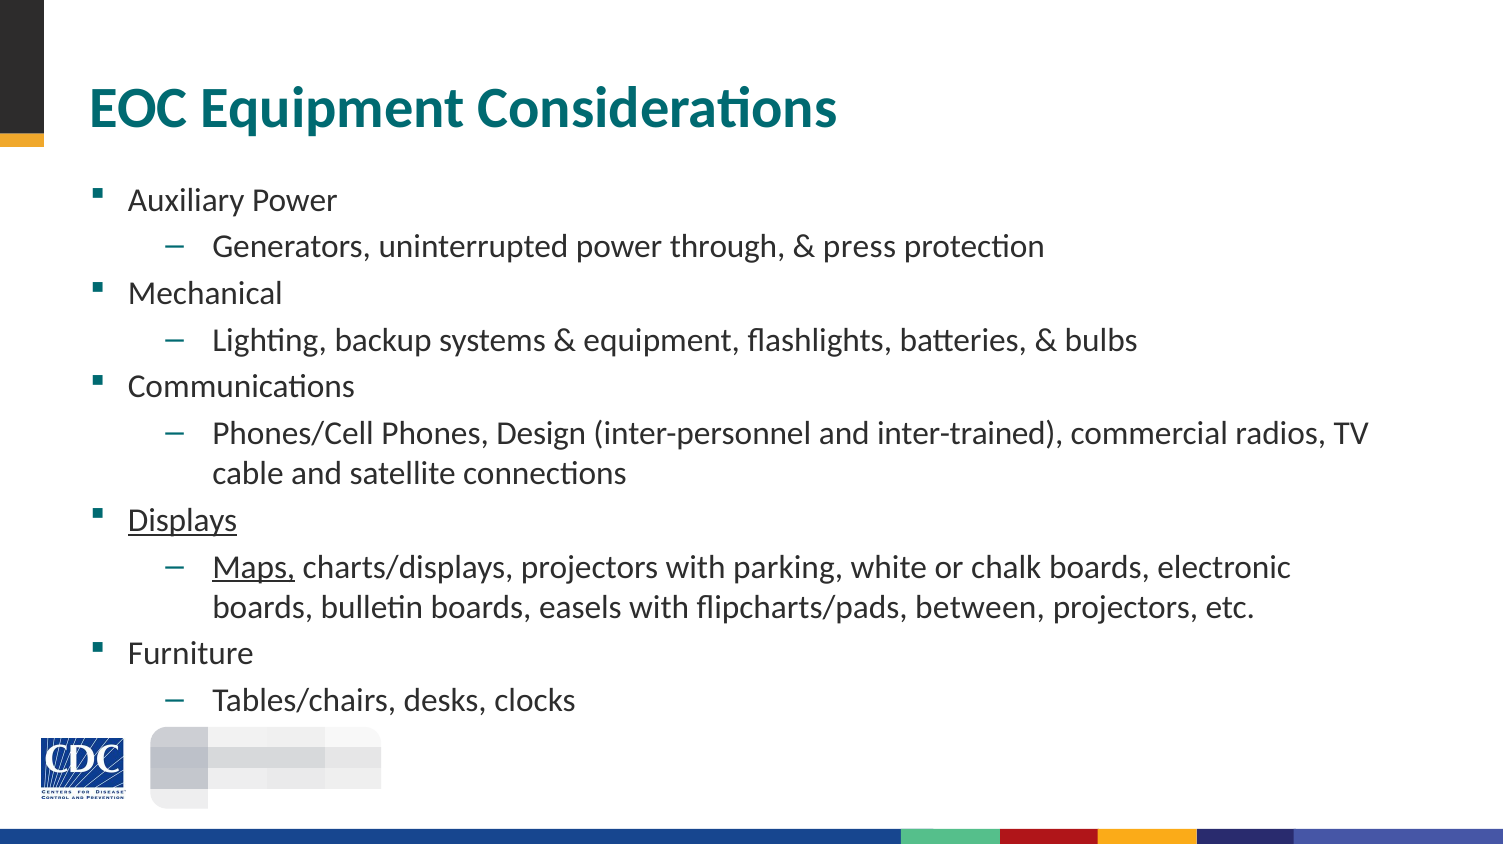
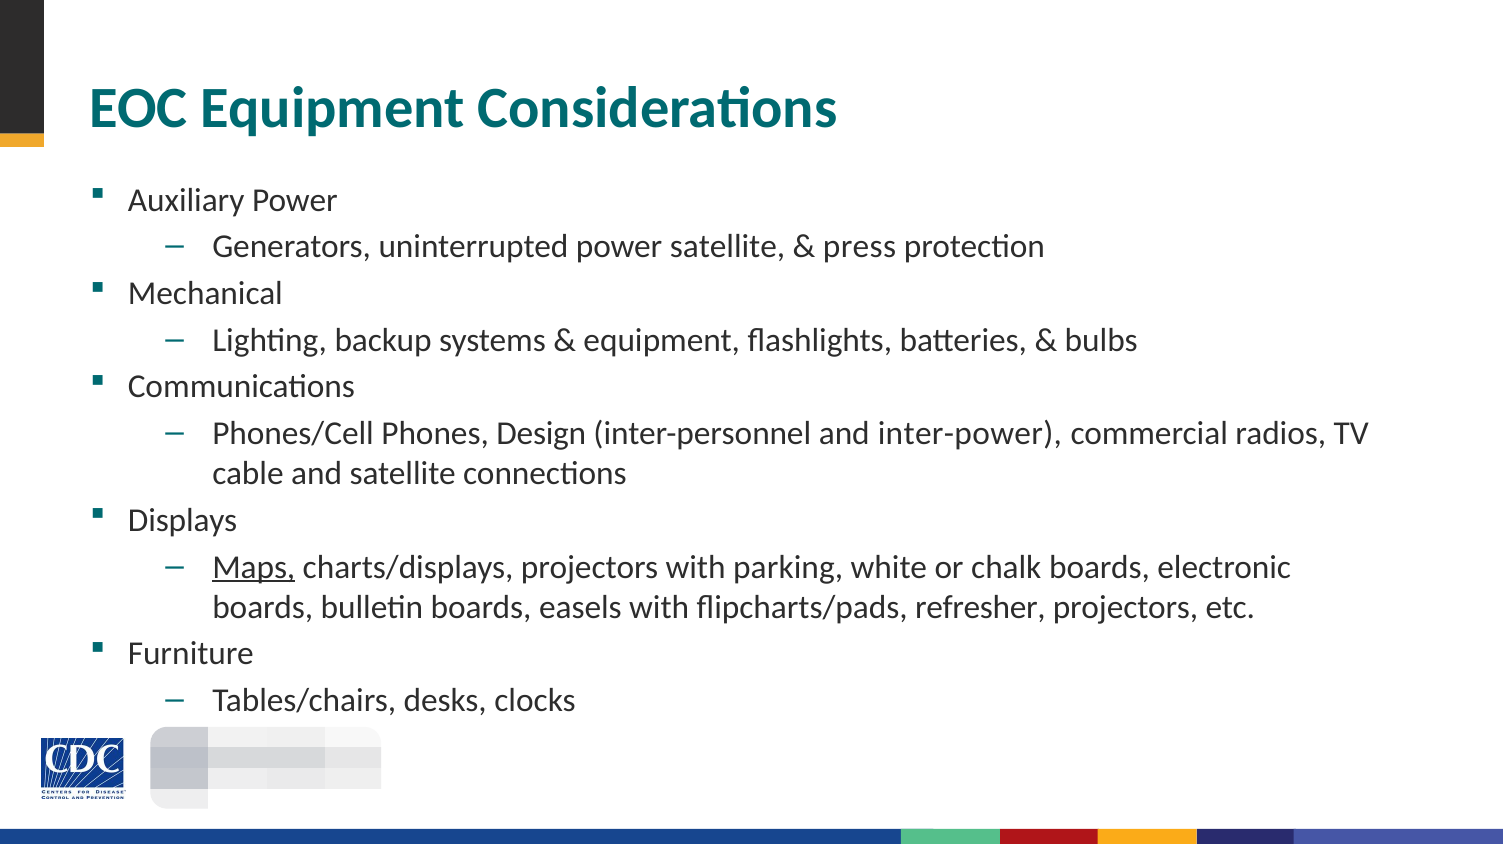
power through: through -> satellite
inter-trained: inter-trained -> inter-power
Displays underline: present -> none
between: between -> refresher
